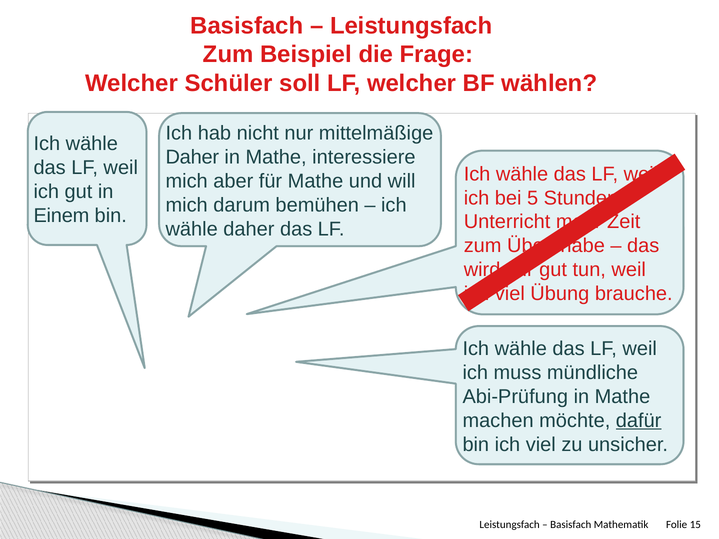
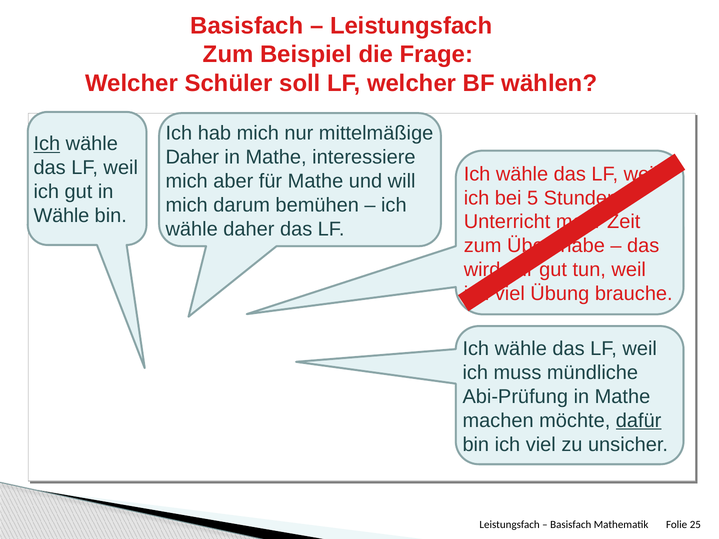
hab nicht: nicht -> mich
Ich at (47, 144) underline: none -> present
Einem at (61, 216): Einem -> Wähle
15: 15 -> 25
